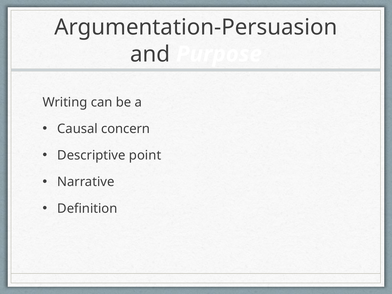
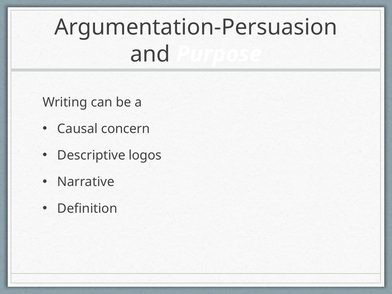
point: point -> logos
